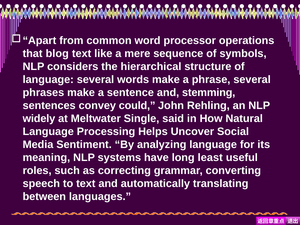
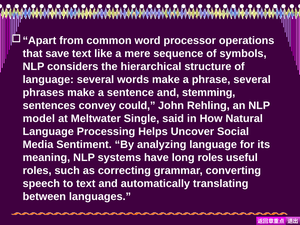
blog: blog -> save
widely: widely -> model
long least: least -> roles
